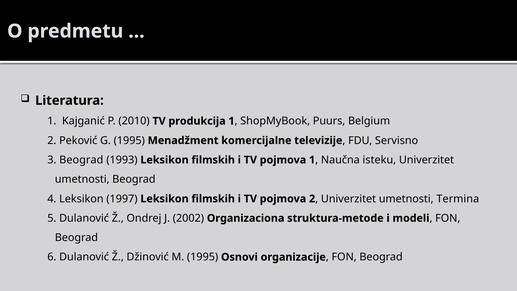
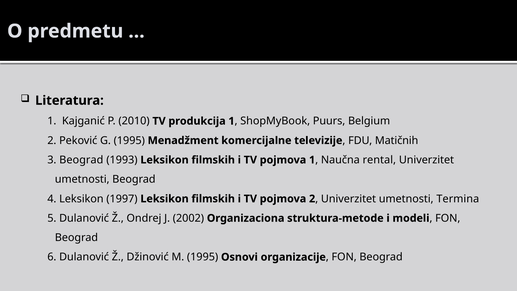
Servisno: Servisno -> Matičnih
isteku: isteku -> rental
